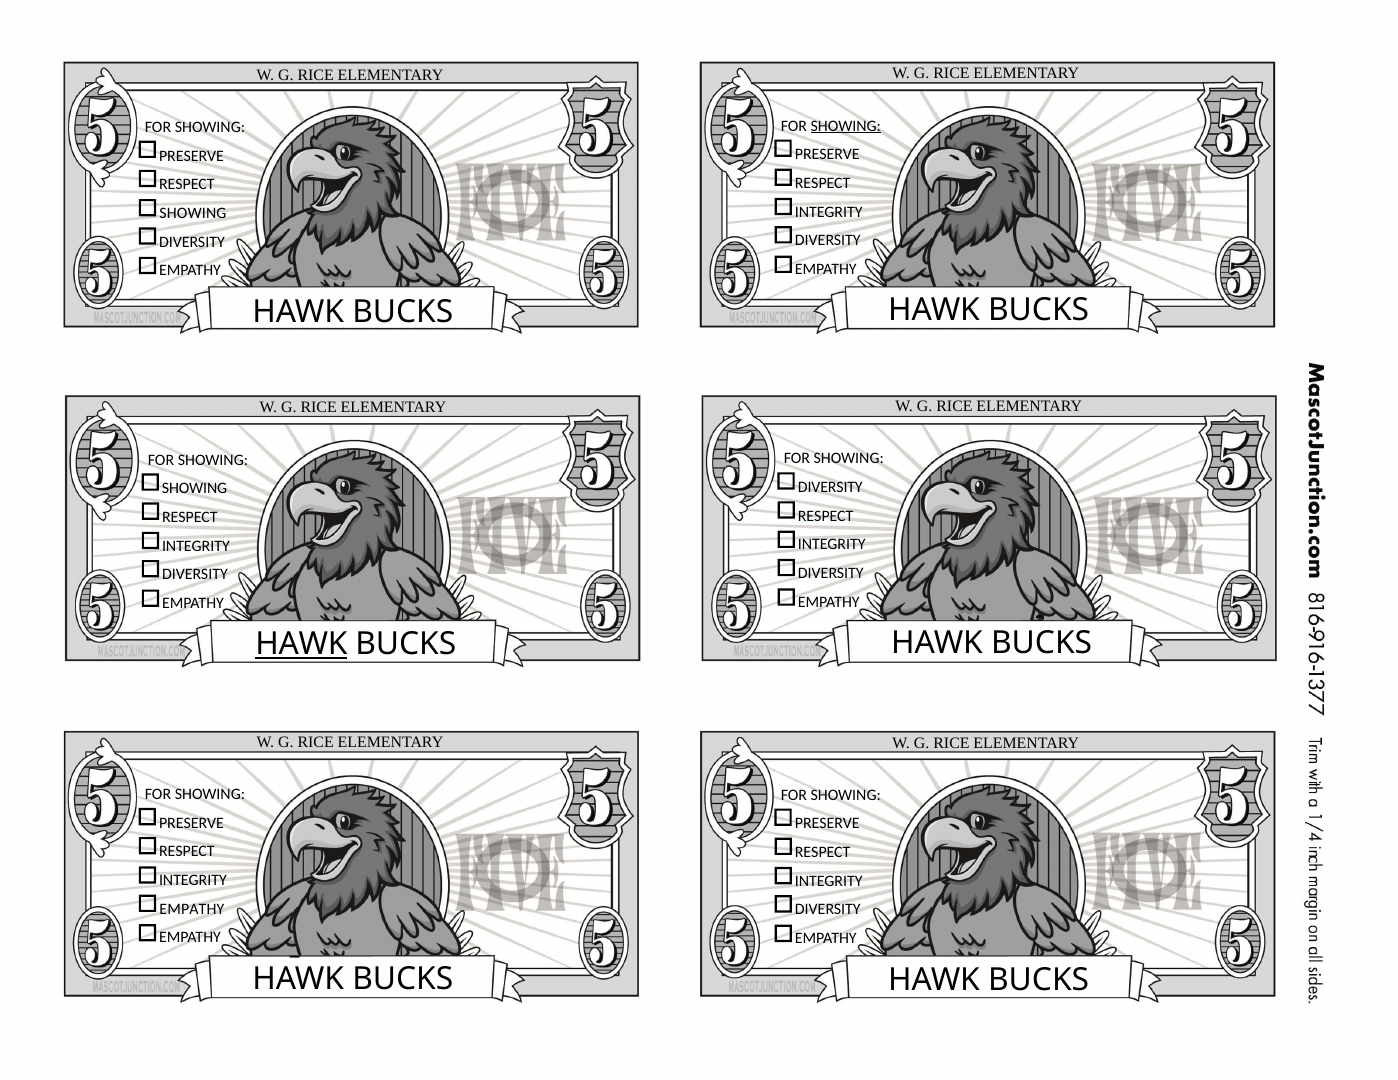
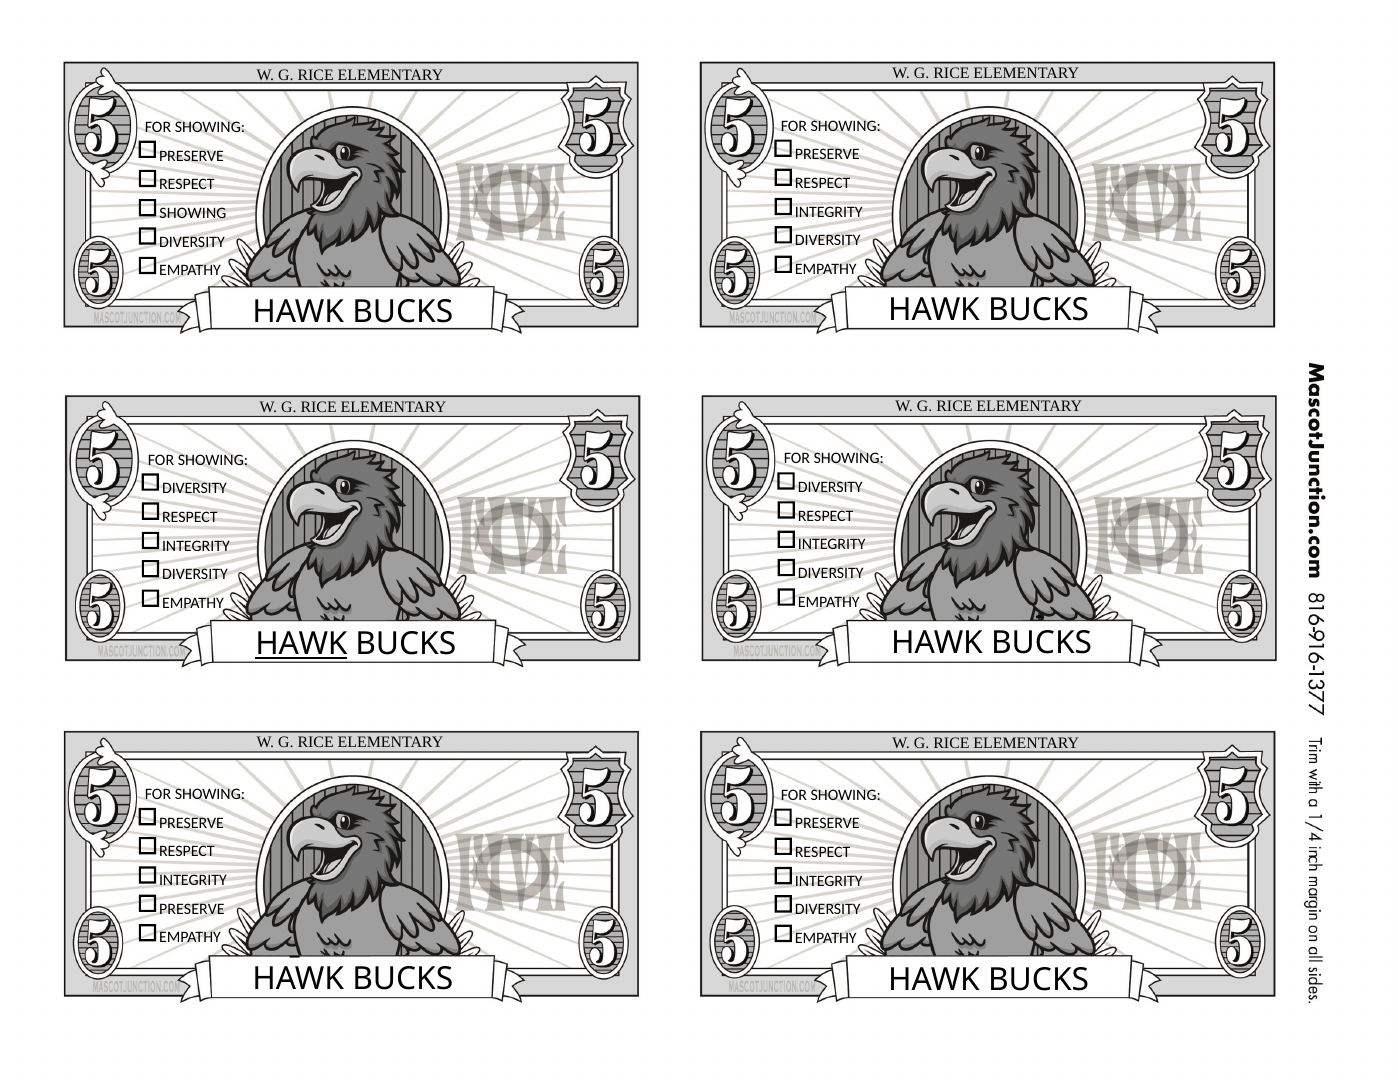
SHOWING at (846, 126) underline: present -> none
SHOWING at (195, 489): SHOWING -> DIVERSITY
EMPATHY at (192, 909): EMPATHY -> PRESERVE
